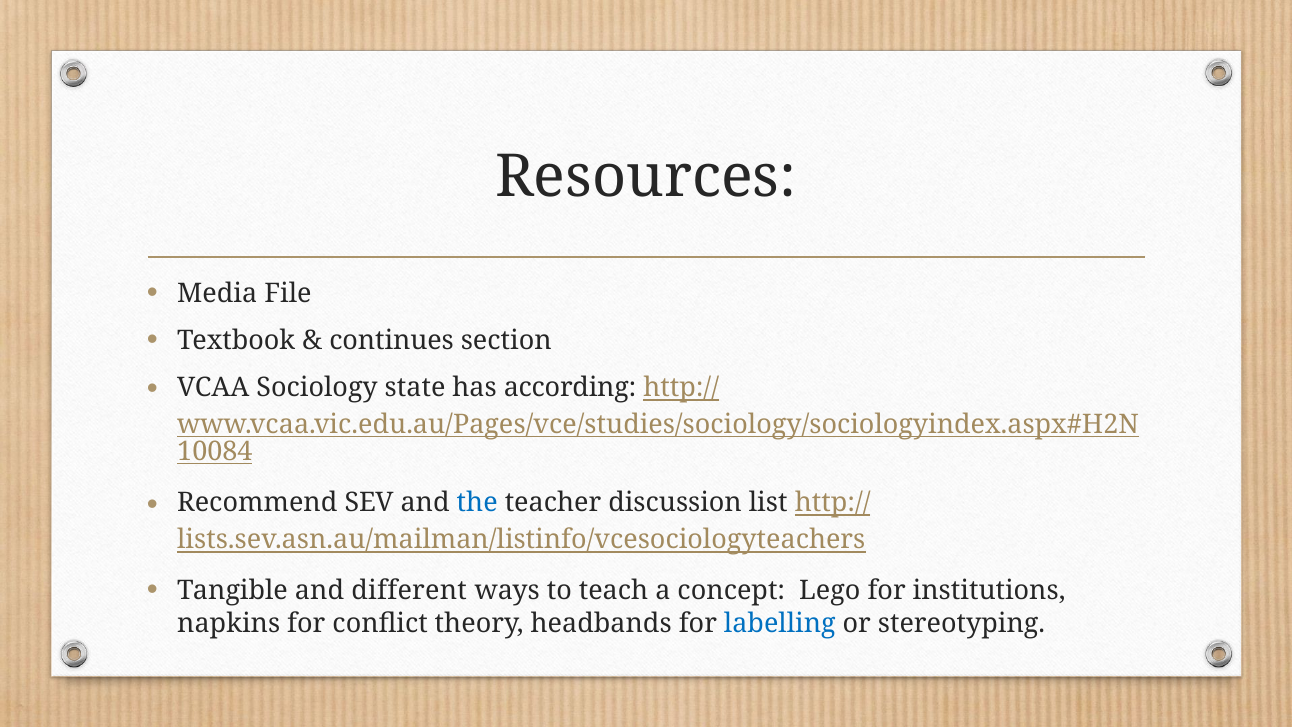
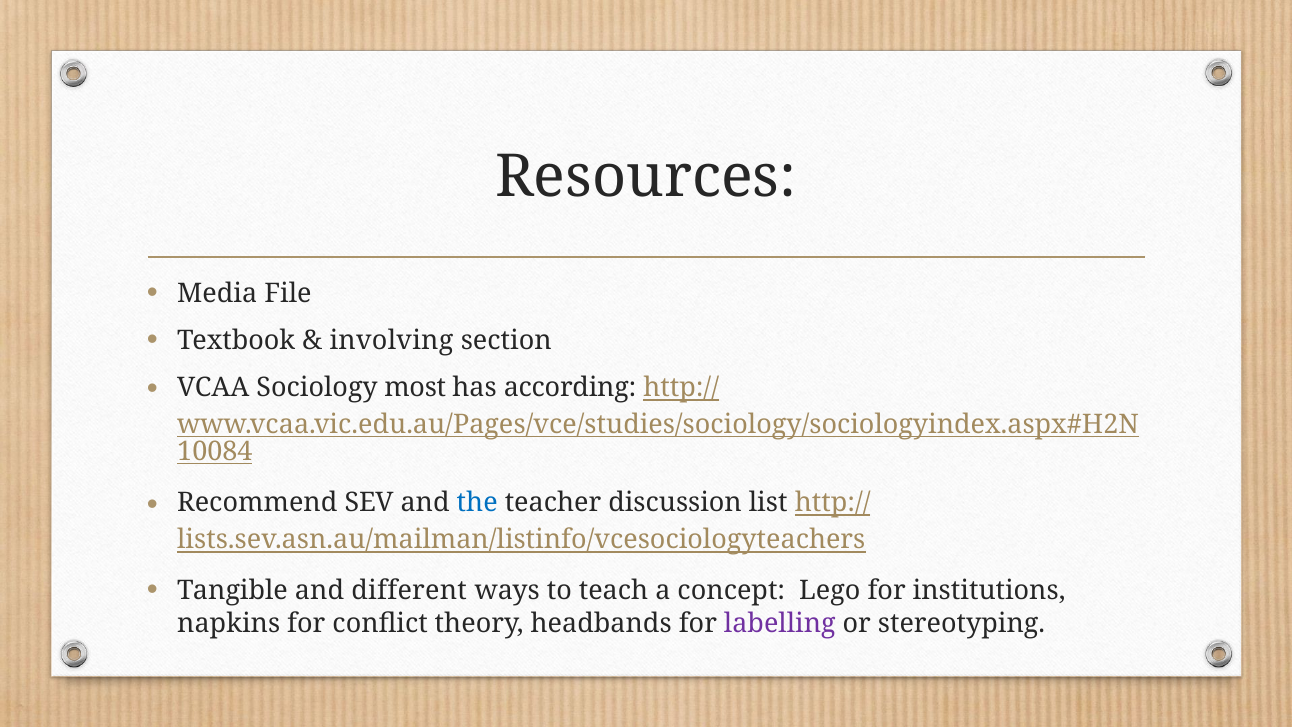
continues: continues -> involving
state: state -> most
labelling colour: blue -> purple
